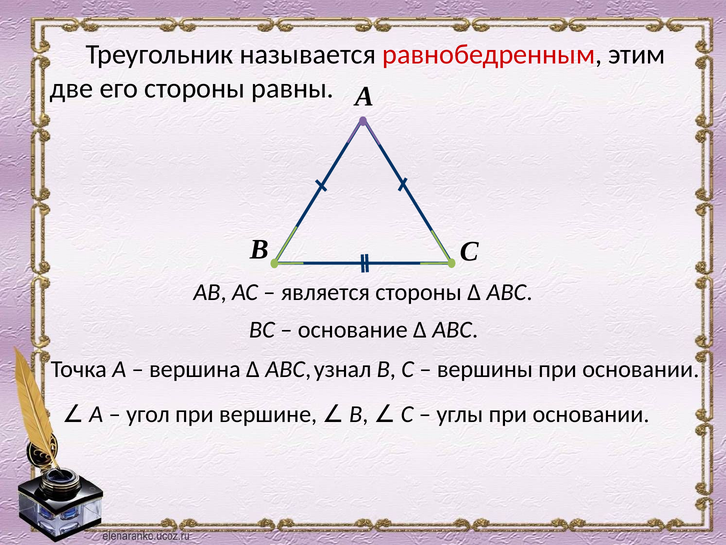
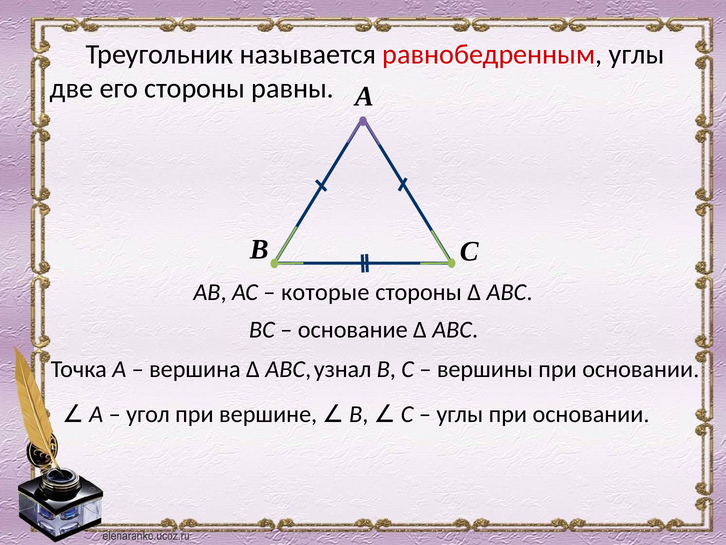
равнобедренным этим: этим -> углы
является: является -> которые
